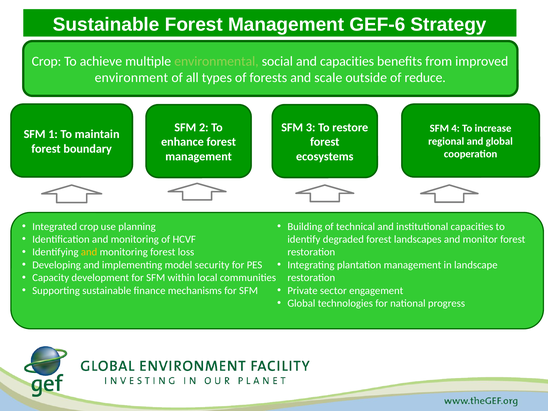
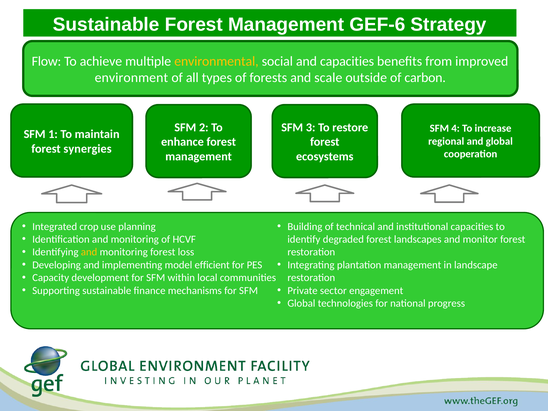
Crop at (46, 61): Crop -> Flow
environmental colour: light green -> yellow
reduce: reduce -> carbon
boundary: boundary -> synergies
security: security -> efficient
